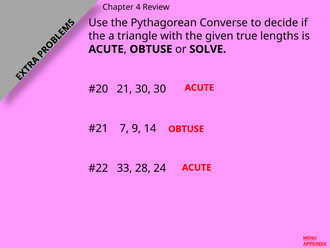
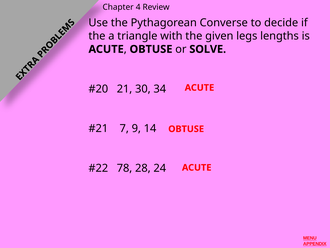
true: true -> legs
30 30: 30 -> 34
33: 33 -> 78
